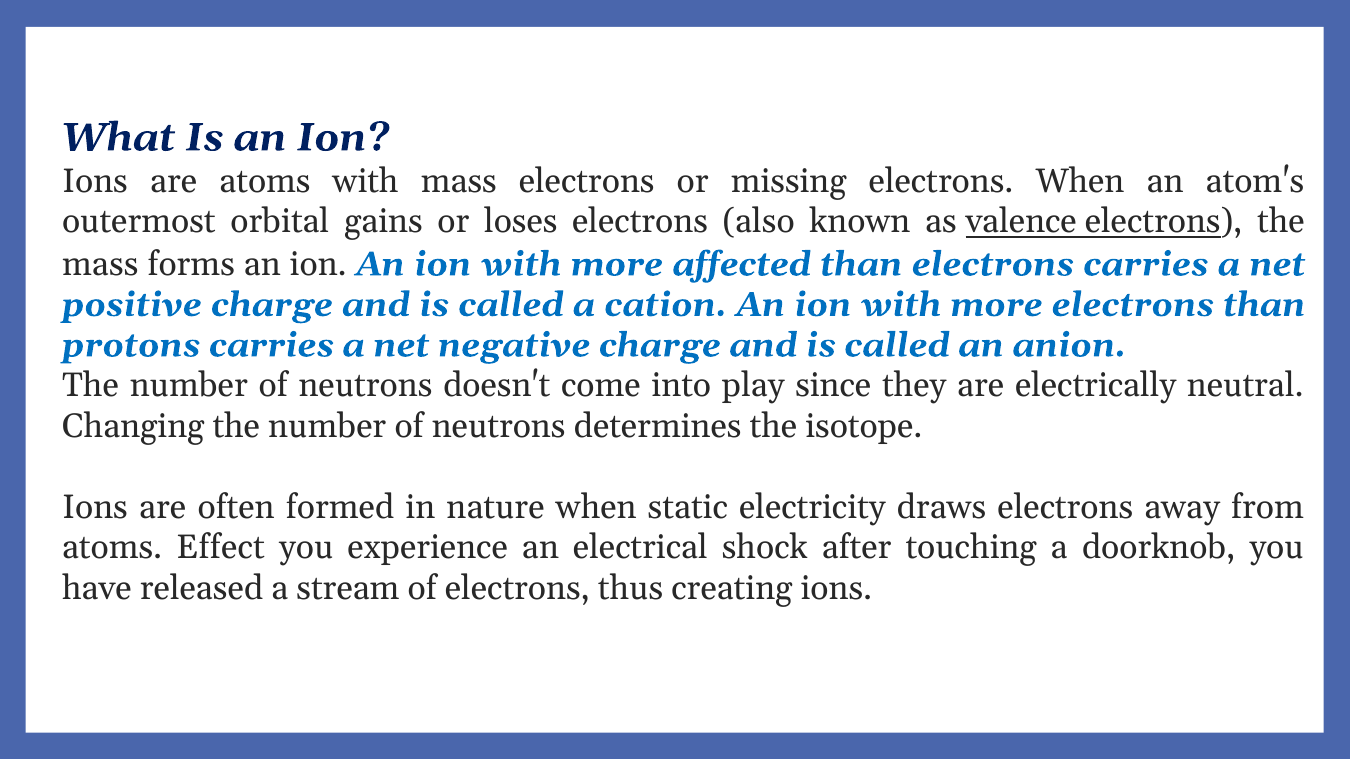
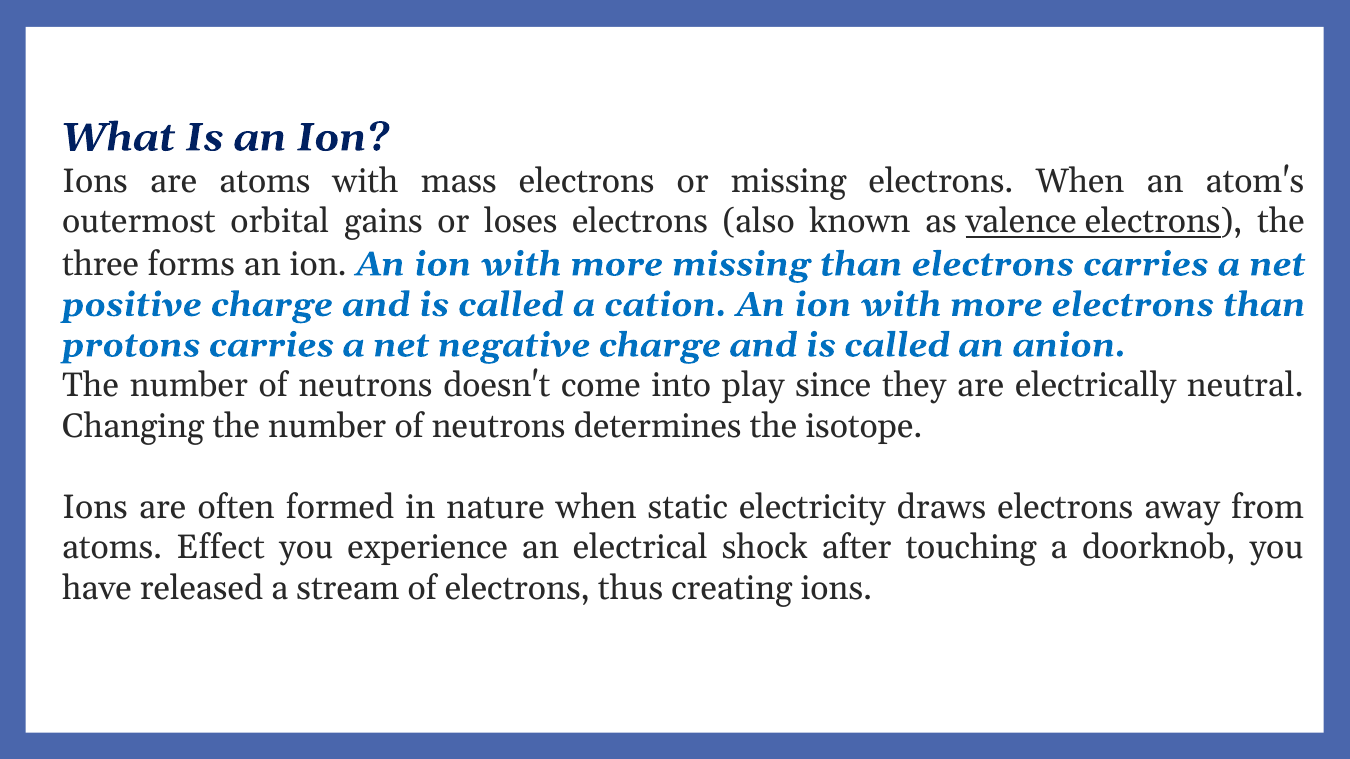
mass at (100, 264): mass -> three
more affected: affected -> missing
